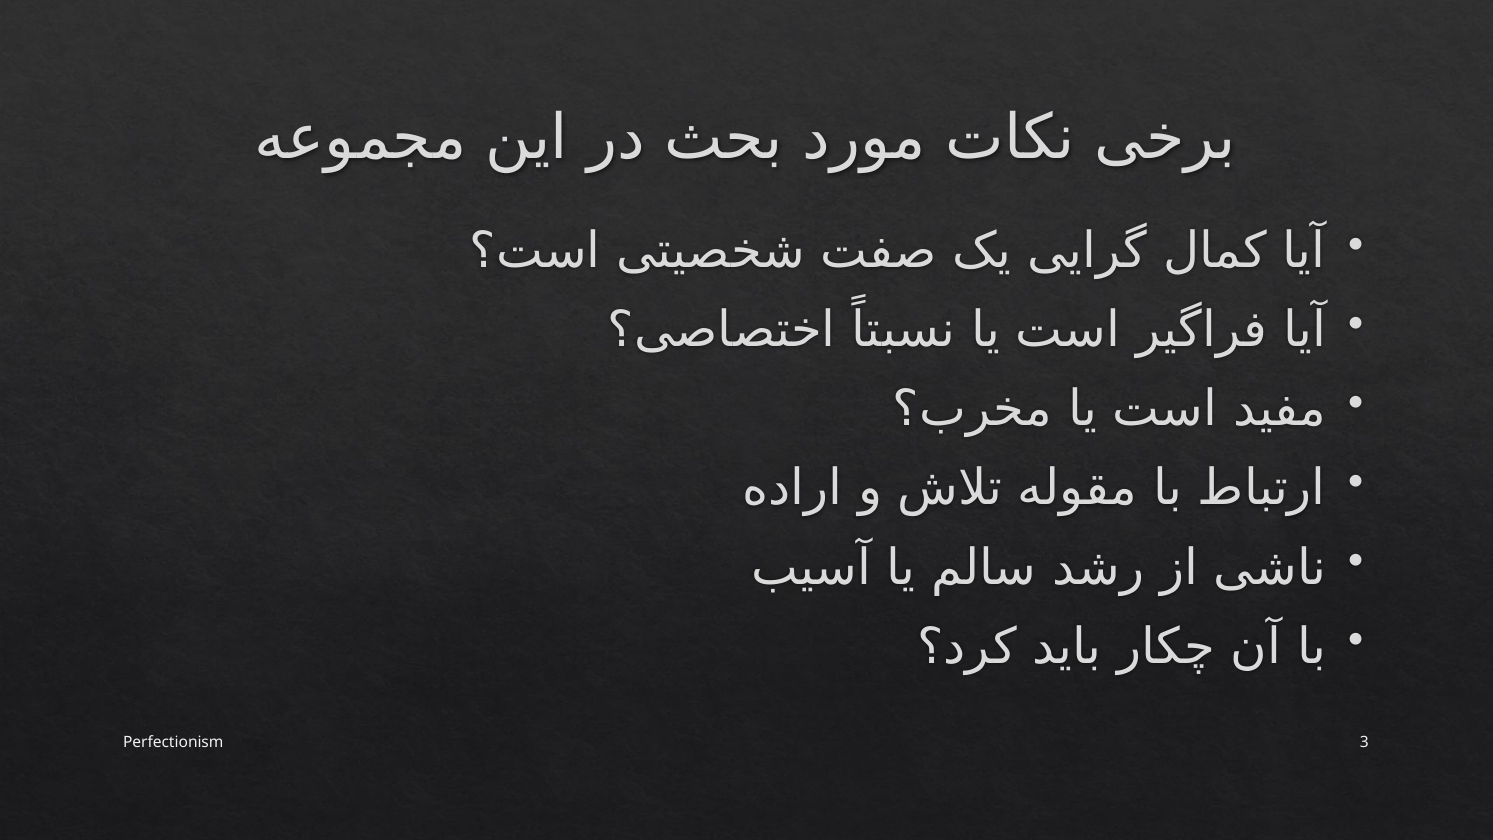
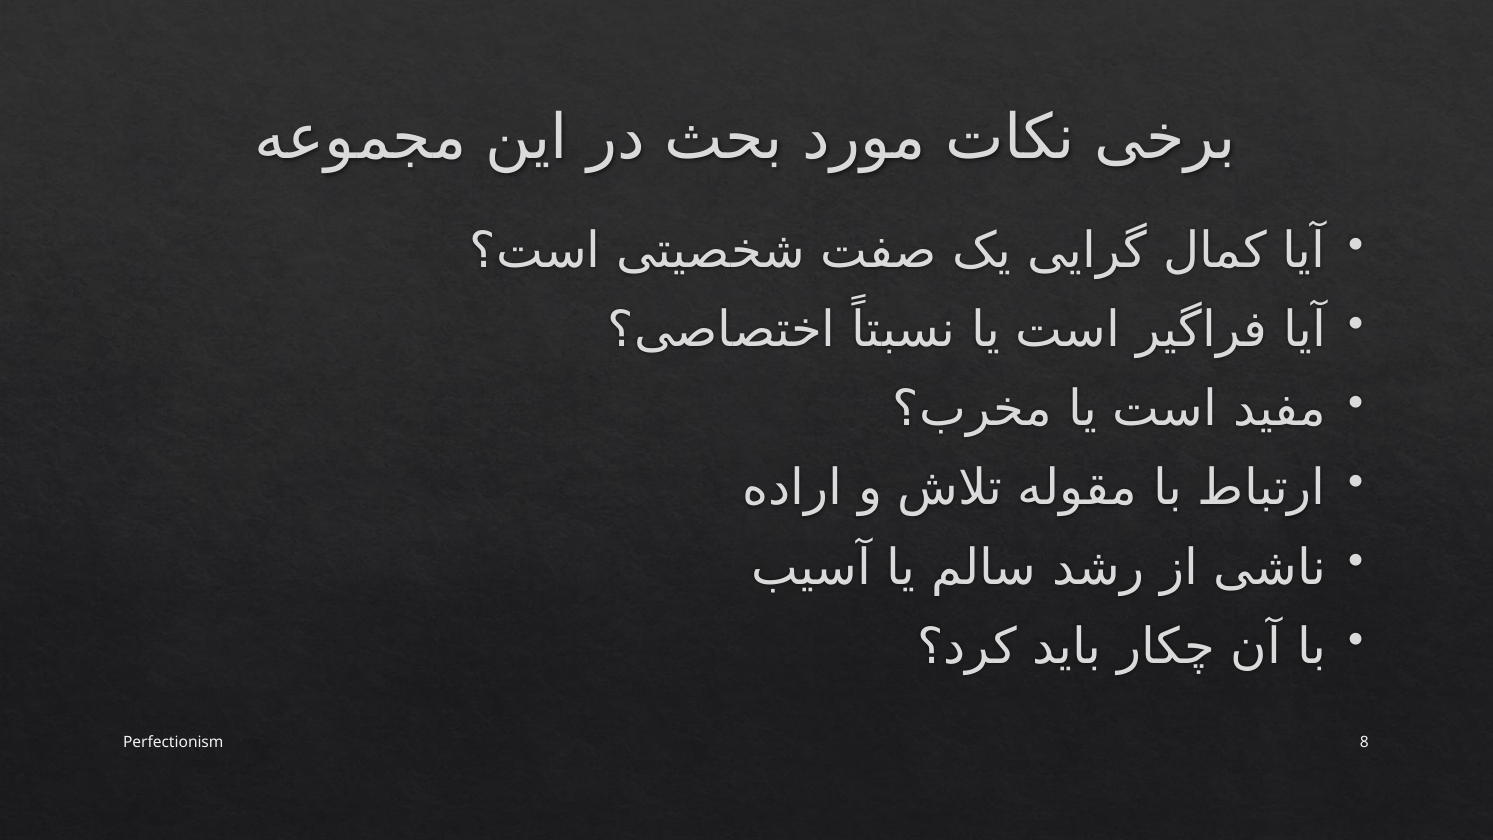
3: 3 -> 8
